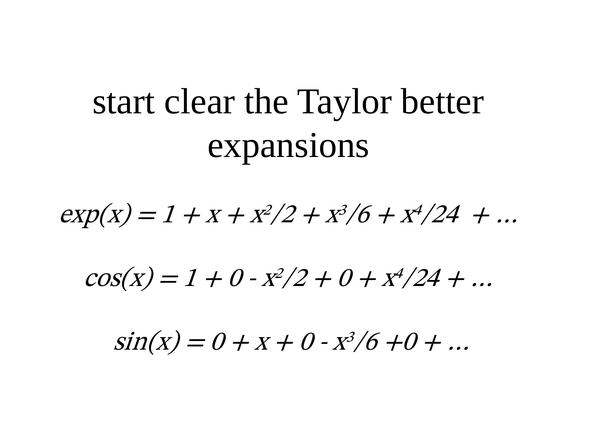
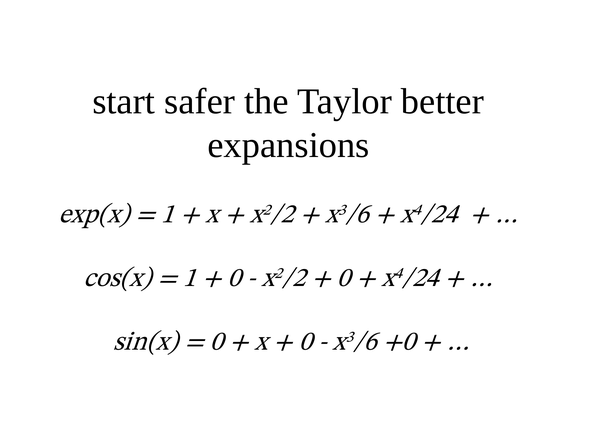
clear: clear -> safer
